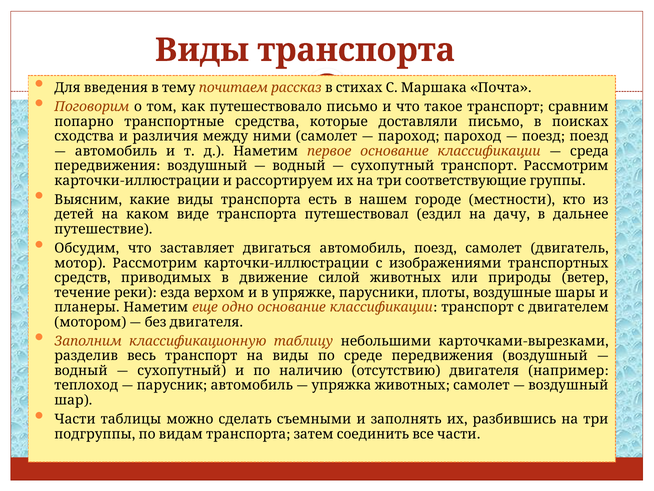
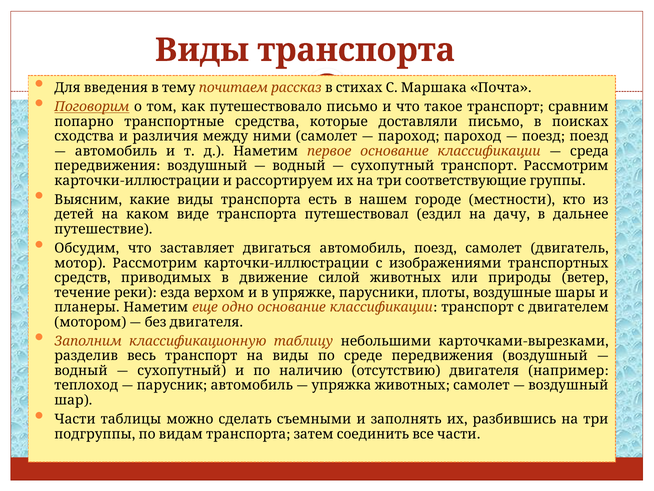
Поговорим underline: none -> present
